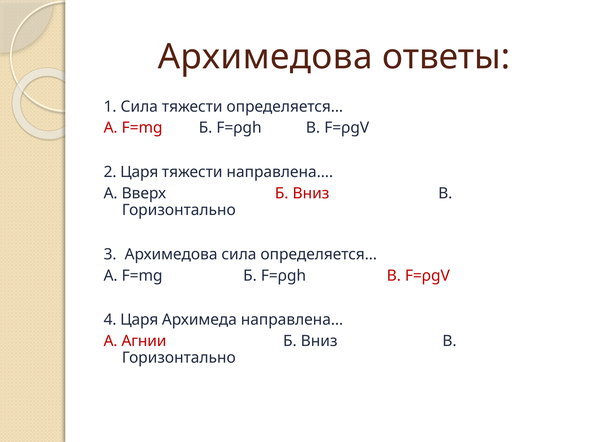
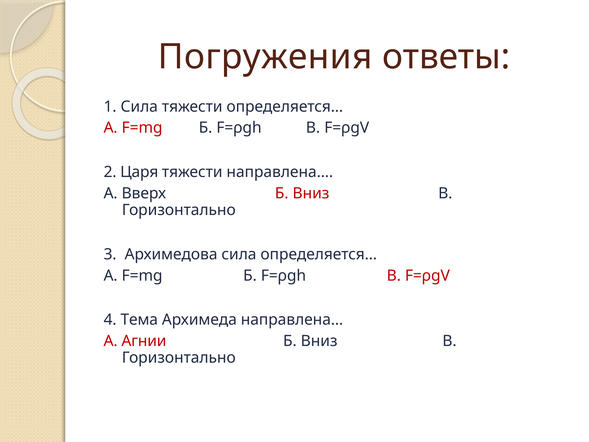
Архимедова at (265, 57): Архимедова -> Погружения
4 Царя: Царя -> Тема
